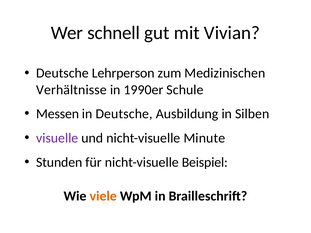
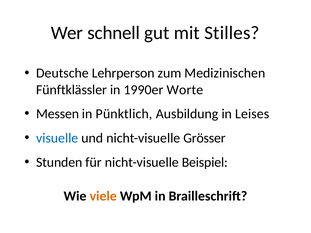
Vivian: Vivian -> Stilles
Verhältnisse: Verhältnisse -> Fünftklässler
Schule: Schule -> Worte
in Deutsche: Deutsche -> Pünktlich
Silben: Silben -> Leises
visuelle colour: purple -> blue
Minute: Minute -> Grösser
